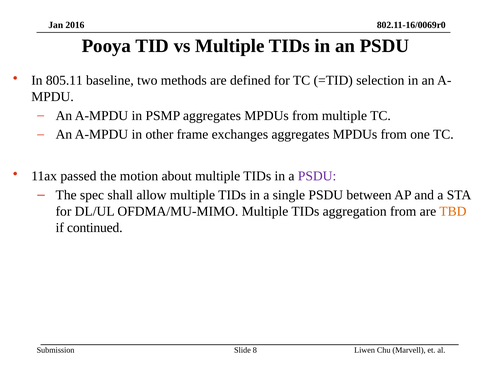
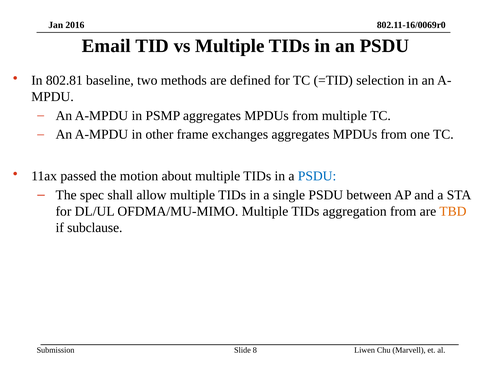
Pooya: Pooya -> Email
805.11: 805.11 -> 802.81
PSDU at (317, 176) colour: purple -> blue
continued: continued -> subclause
